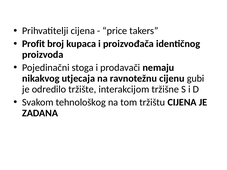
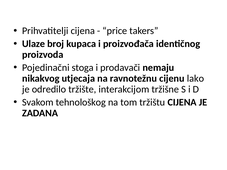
Profit: Profit -> Ulaze
gubi: gubi -> lako
